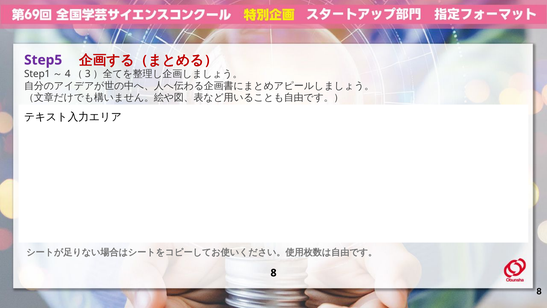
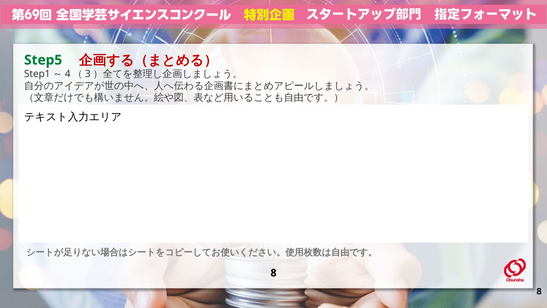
Step5 colour: purple -> green
